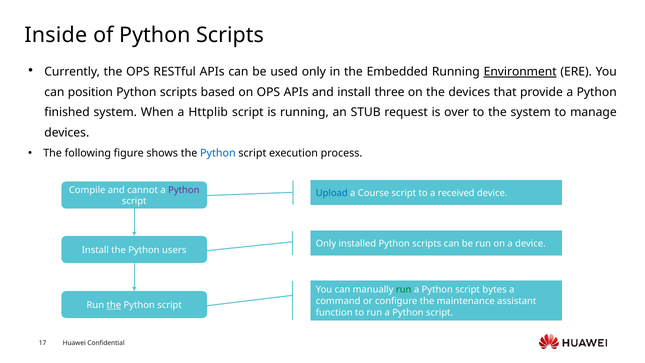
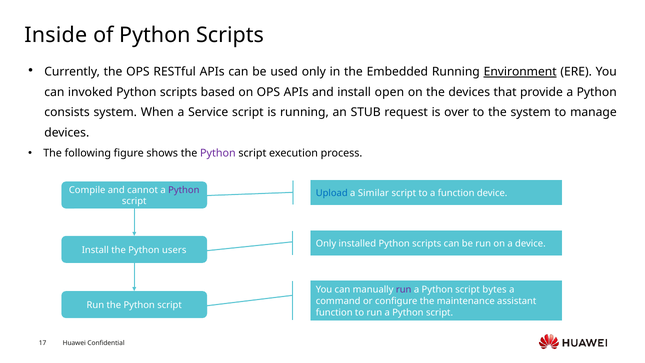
position: position -> invoked
three: three -> open
finished: finished -> consists
Httplib: Httplib -> Service
Python at (218, 153) colour: blue -> purple
Course: Course -> Similar
a received: received -> function
run at (404, 290) colour: green -> purple
the at (114, 305) underline: present -> none
